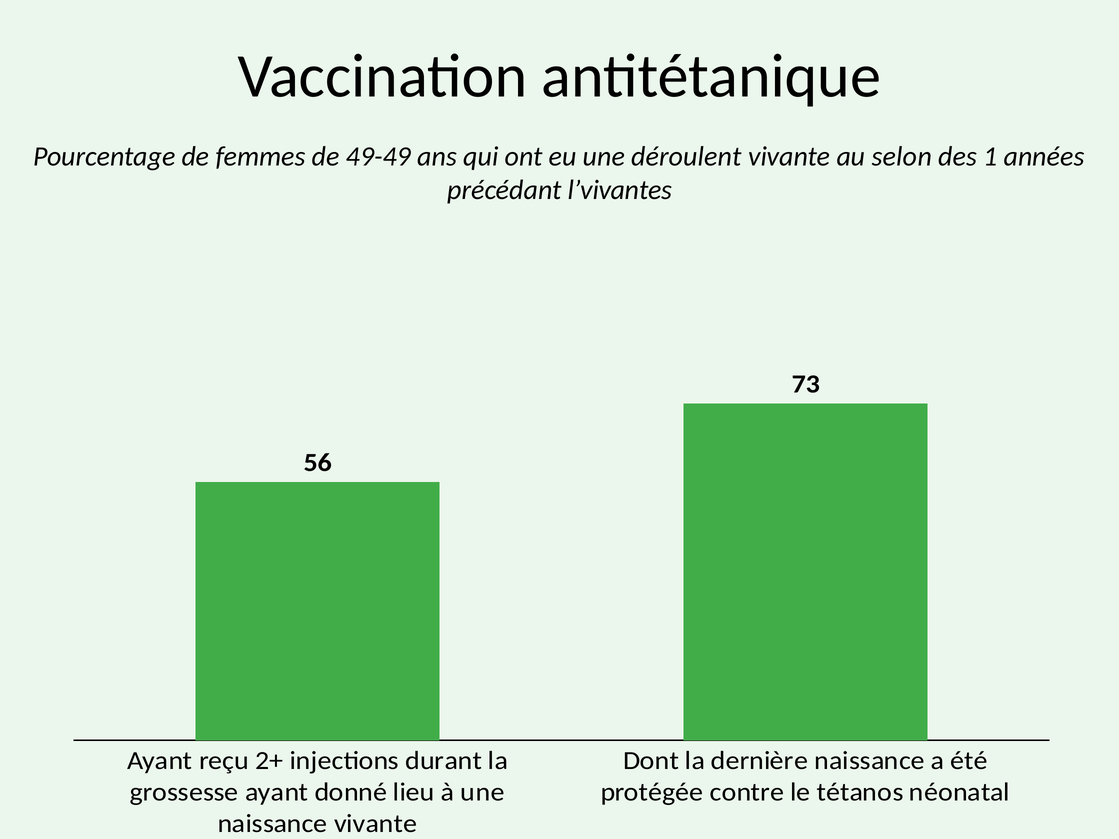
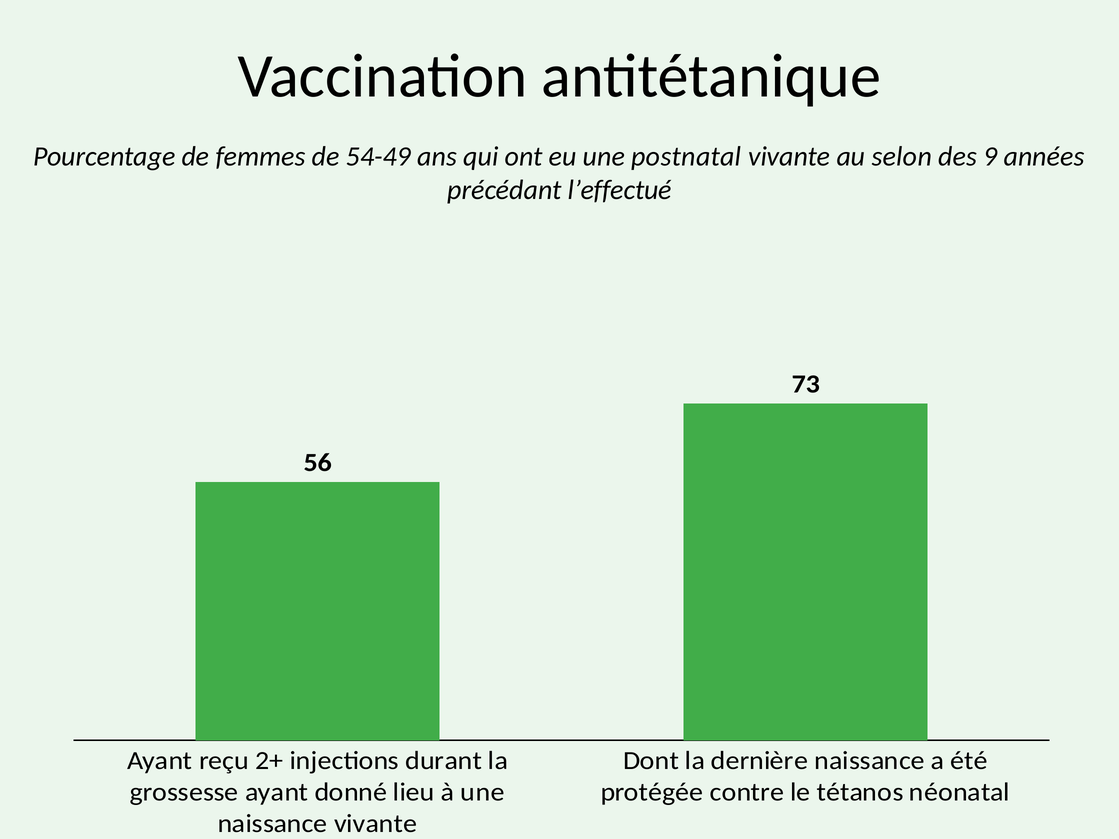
49-49: 49-49 -> 54-49
déroulent: déroulent -> postnatal
1: 1 -> 9
l’vivantes: l’vivantes -> l’effectué
